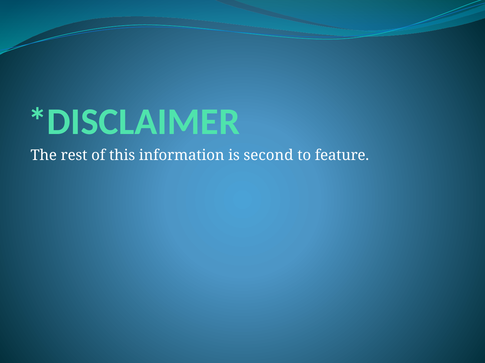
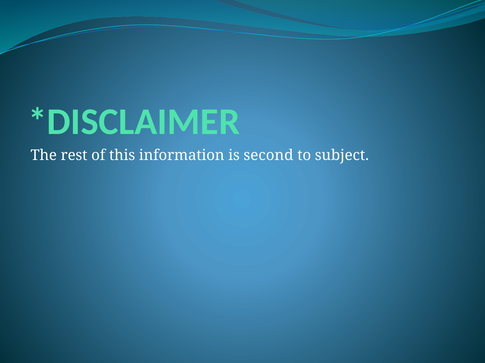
feature: feature -> subject
